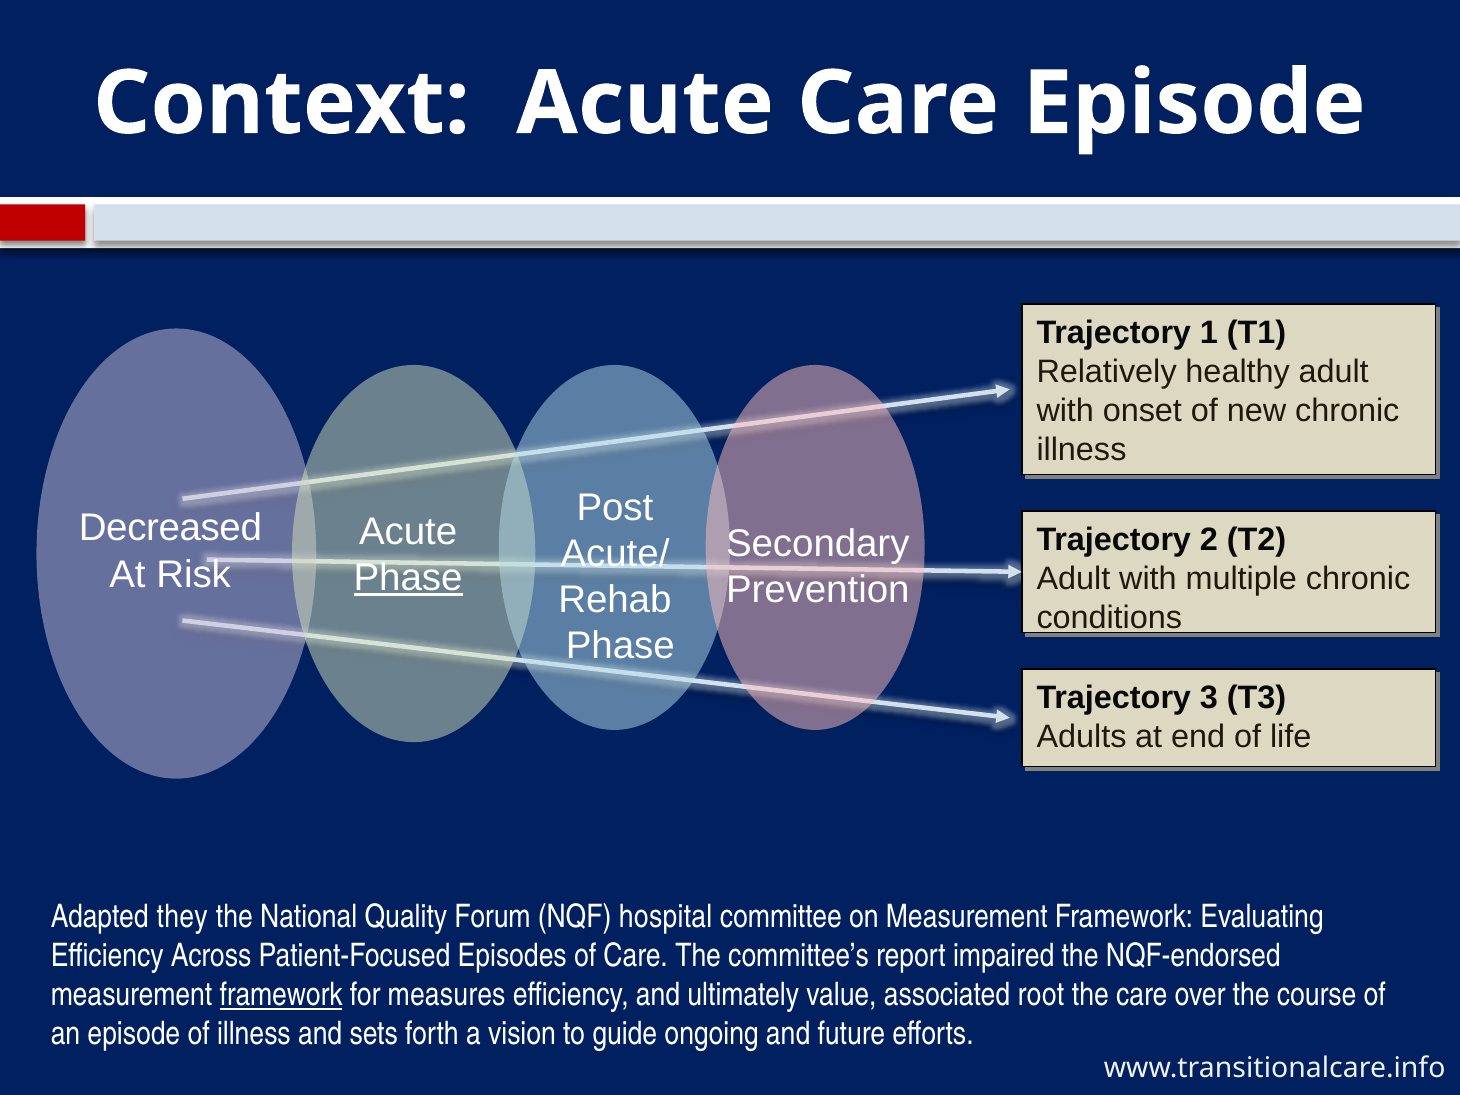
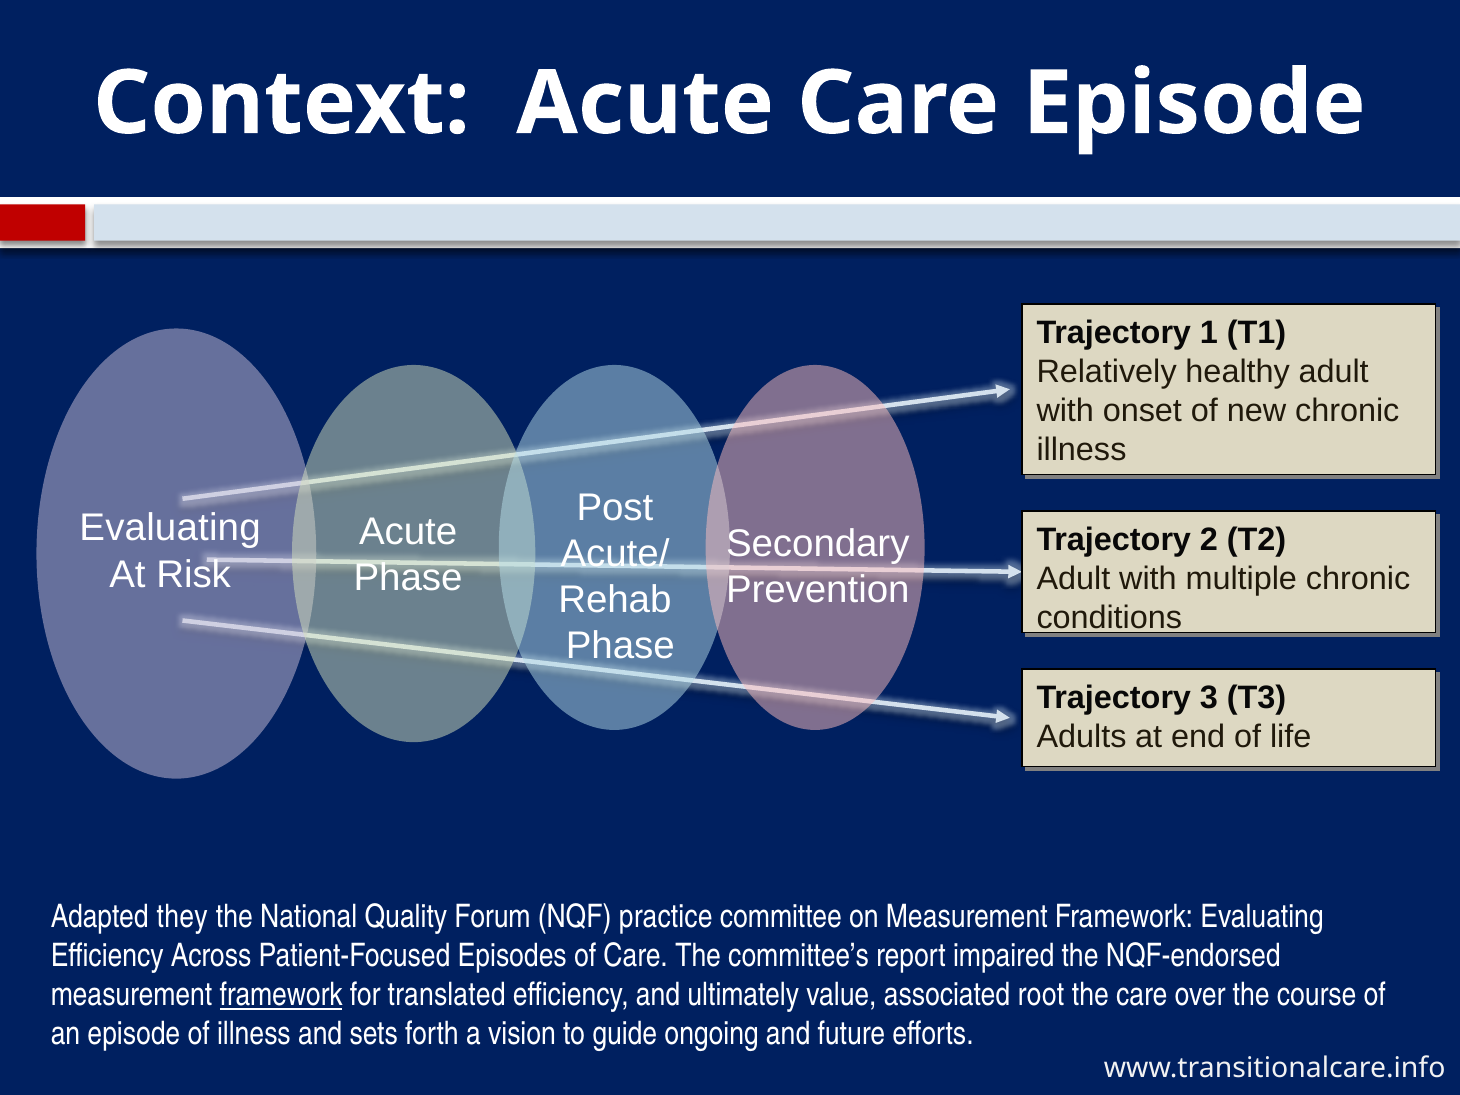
Decreased at (170, 528): Decreased -> Evaluating
Phase at (408, 578) underline: present -> none
hospital: hospital -> practice
measures: measures -> translated
